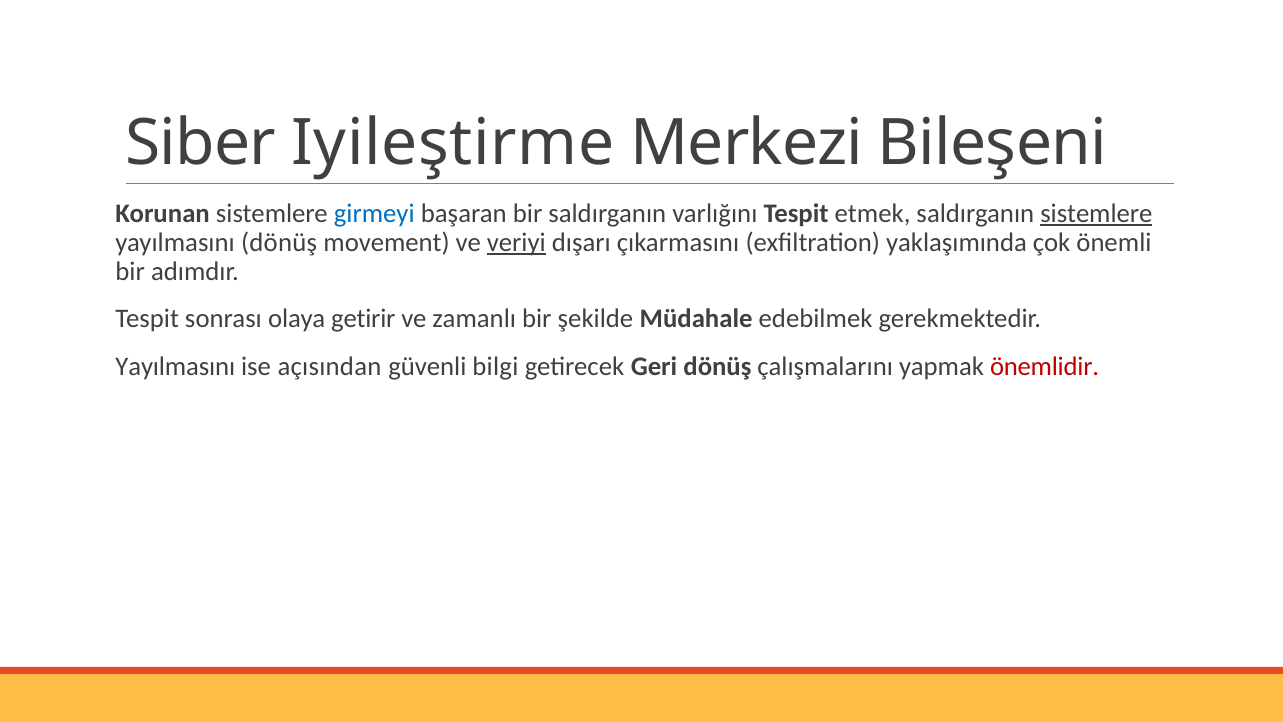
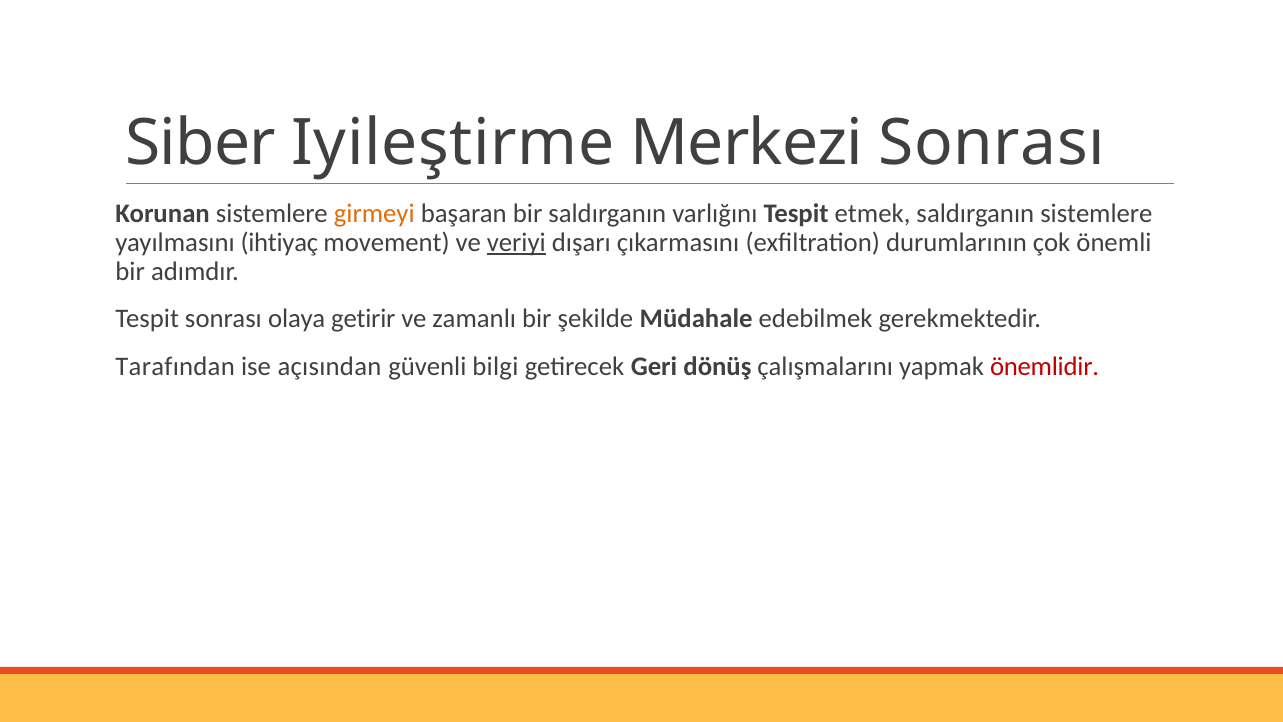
Merkezi Bileşeni: Bileşeni -> Sonrası
girmeyi colour: blue -> orange
sistemlere at (1096, 213) underline: present -> none
yayılmasını dönüş: dönüş -> ihtiyaç
yaklaşımında: yaklaşımında -> durumlarının
Yayılmasını at (175, 366): Yayılmasını -> Tarafından
